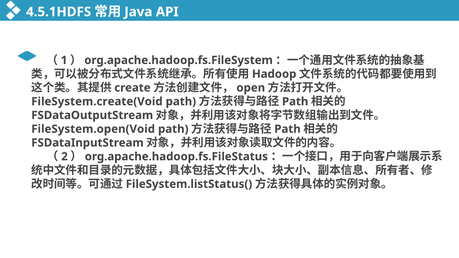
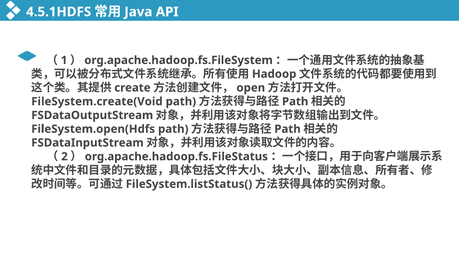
FileSystem.open(Void: FileSystem.open(Void -> FileSystem.open(Hdfs
